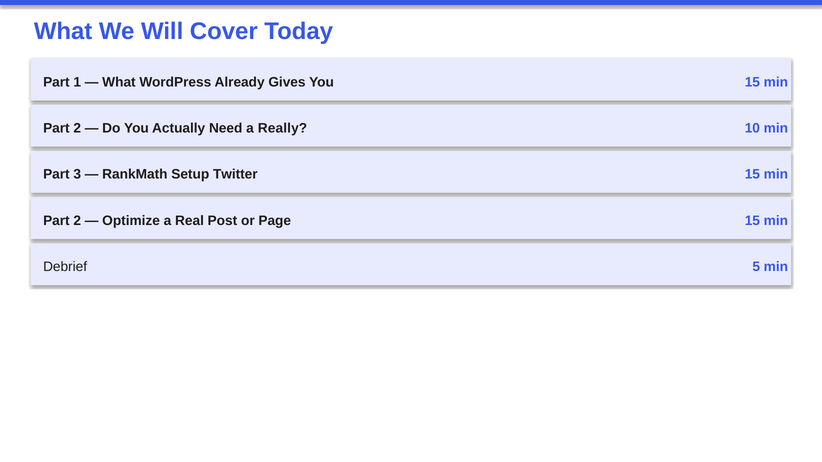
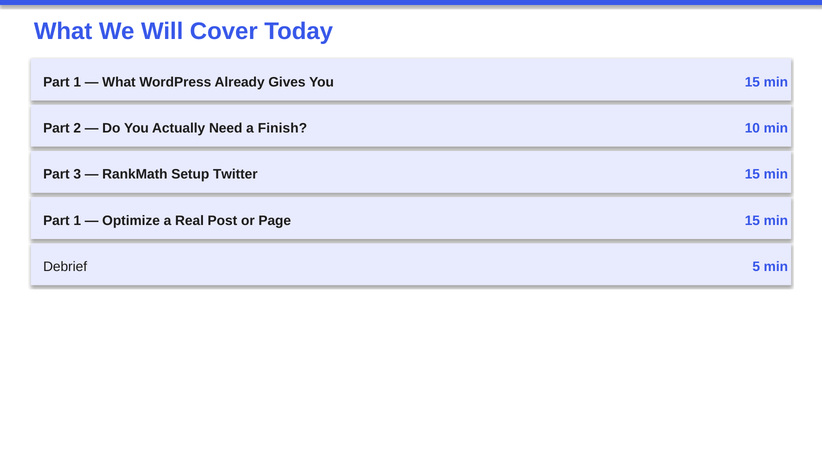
Really: Really -> Finish
2 at (77, 221): 2 -> 1
